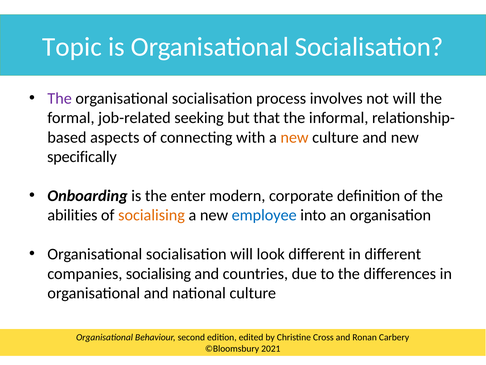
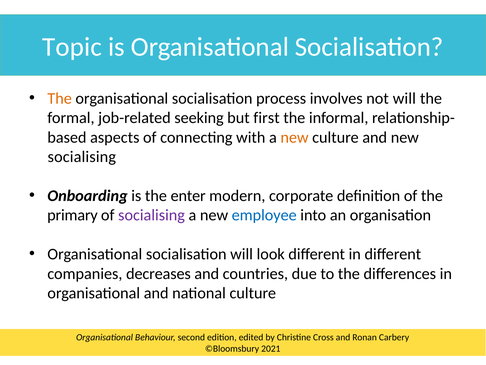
The at (60, 98) colour: purple -> orange
that: that -> first
specifically at (82, 157): specifically -> socialising
abilities: abilities -> primary
socialising at (152, 215) colour: orange -> purple
companies socialising: socialising -> decreases
